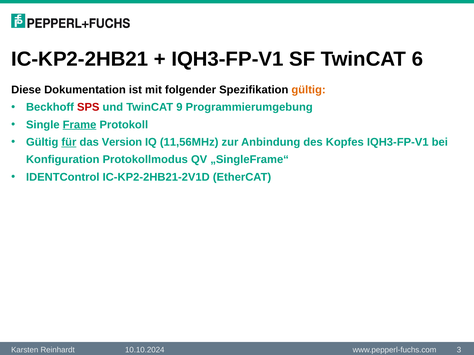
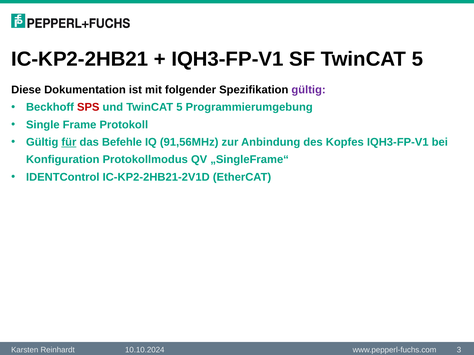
SF TwinCAT 6: 6 -> 5
gültig at (309, 90) colour: orange -> purple
und TwinCAT 9: 9 -> 5
Frame underline: present -> none
Version: Version -> Befehle
11,56MHz: 11,56MHz -> 91,56MHz
